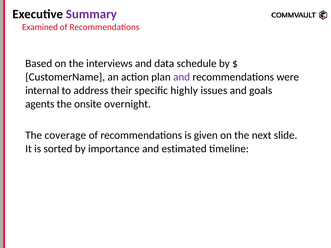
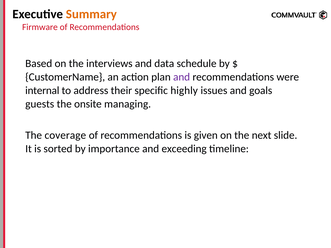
Summary colour: purple -> orange
Examined: Examined -> Firmware
agents: agents -> guests
overnight: overnight -> managing
estimated: estimated -> exceeding
